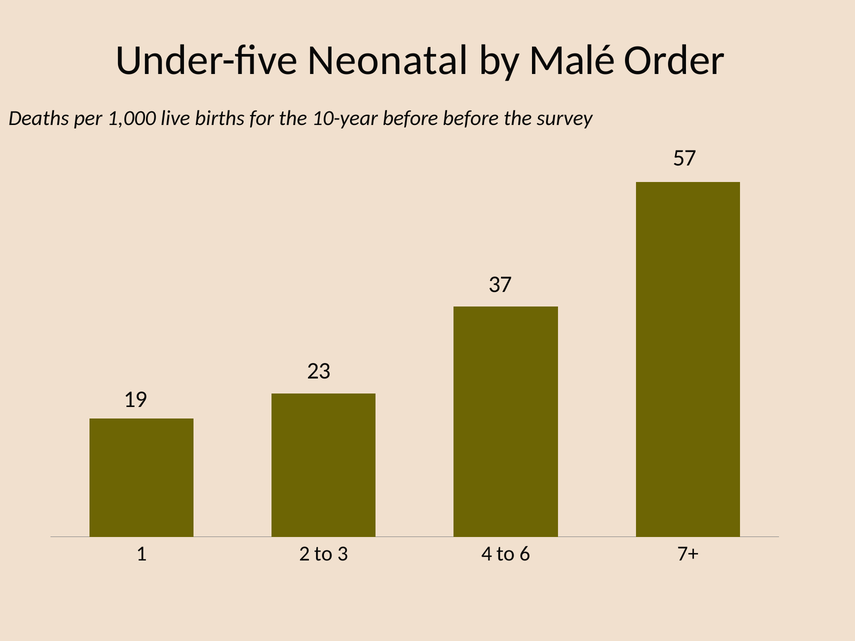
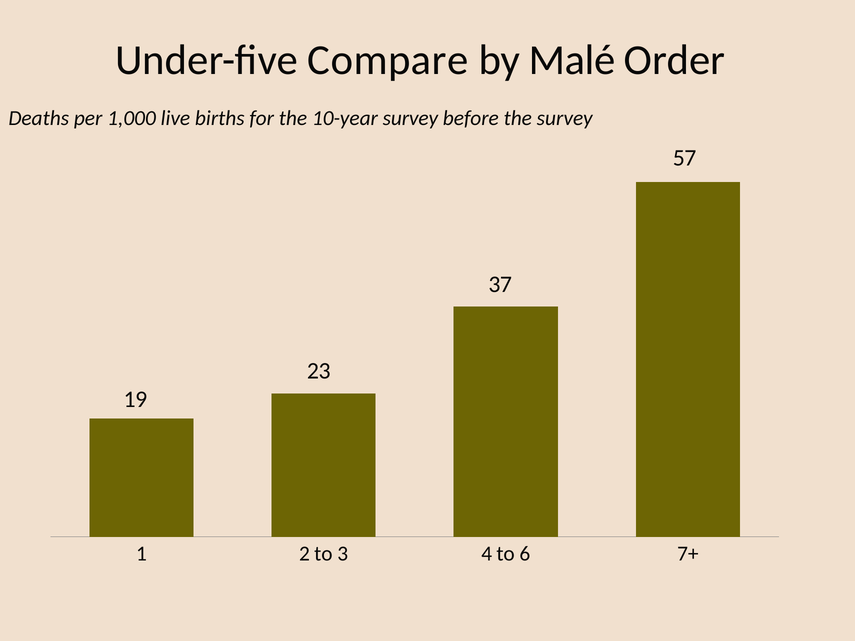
Neonatal: Neonatal -> Compare
10-year before: before -> survey
